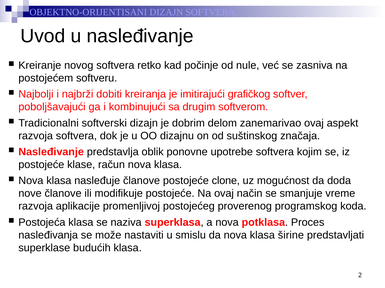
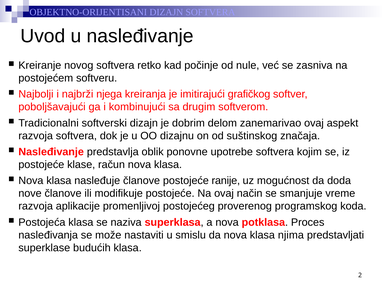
dobiti: dobiti -> njega
clone: clone -> ranije
širine: širine -> njima
